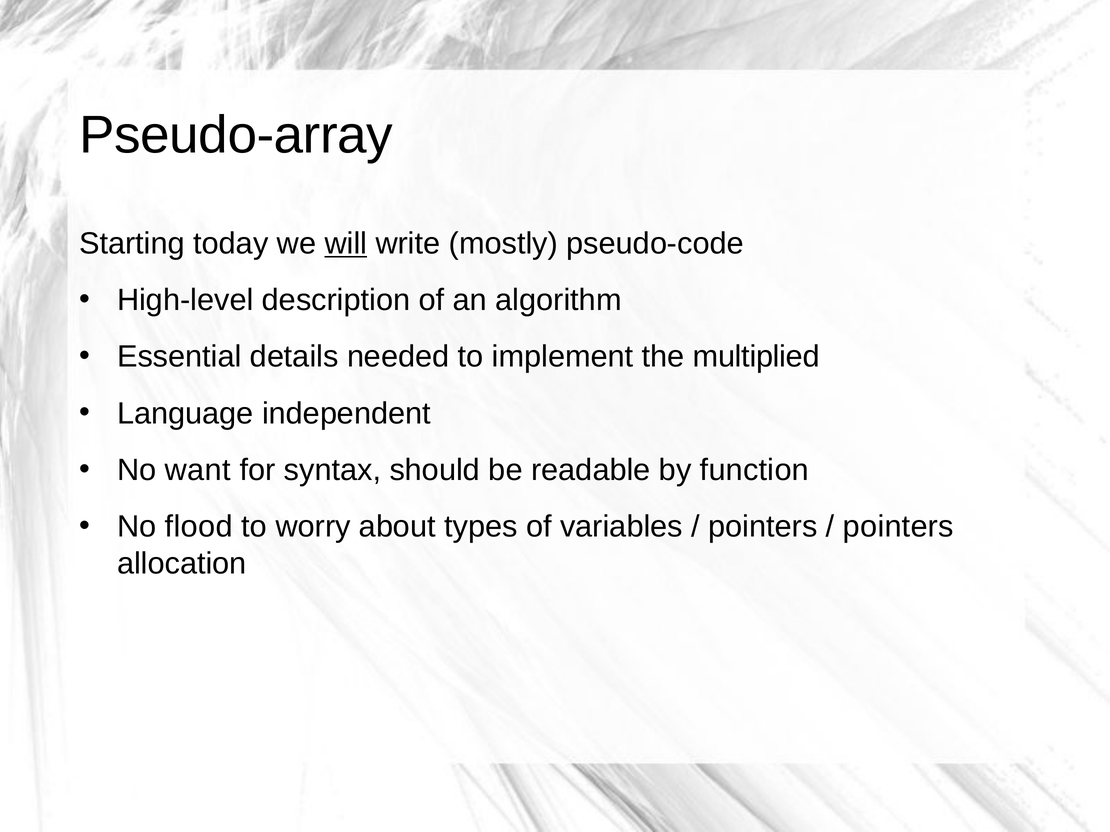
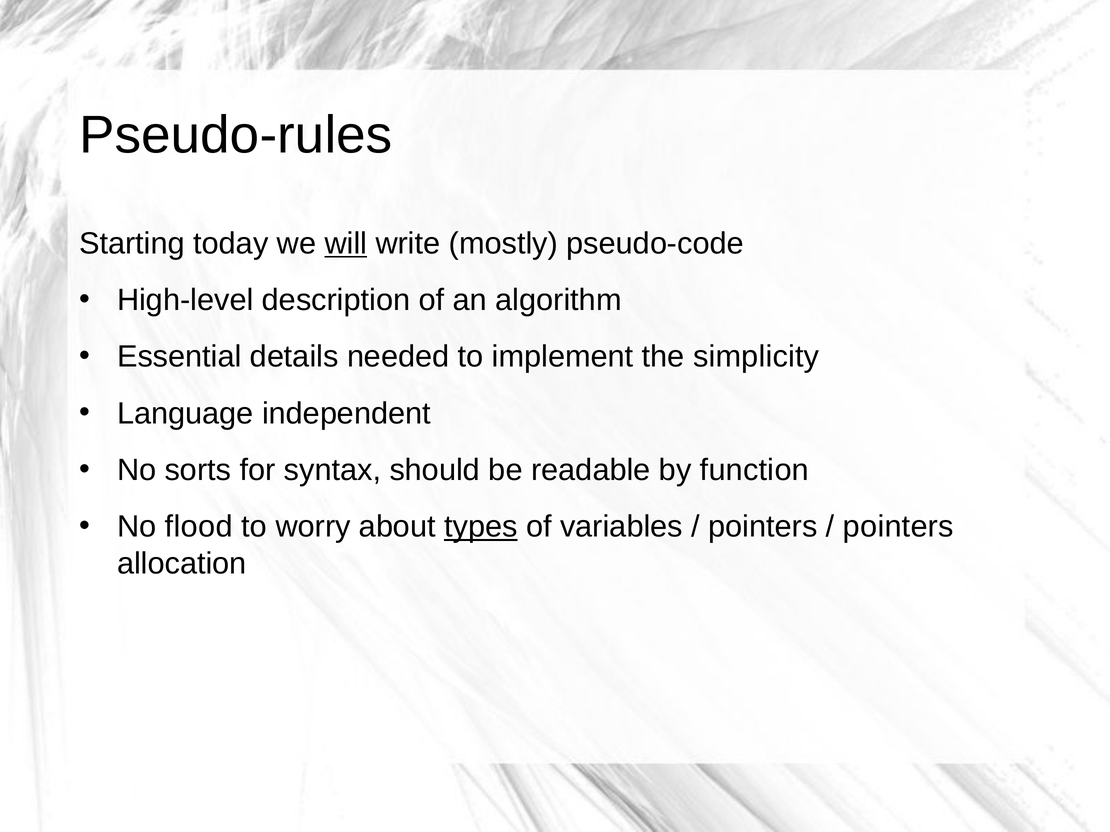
Pseudo-array: Pseudo-array -> Pseudo-rules
multiplied: multiplied -> simplicity
want: want -> sorts
types underline: none -> present
